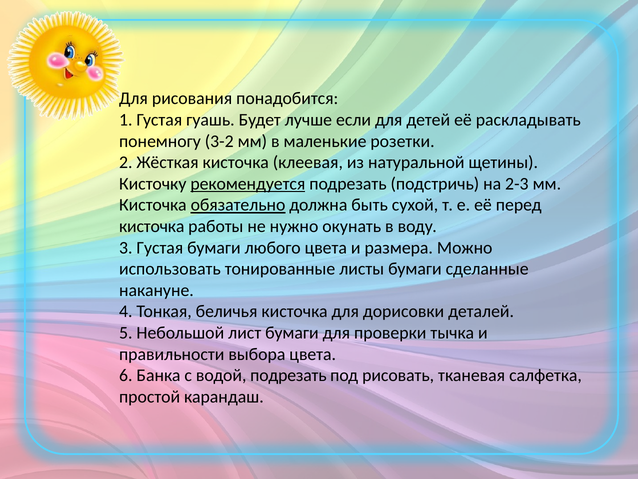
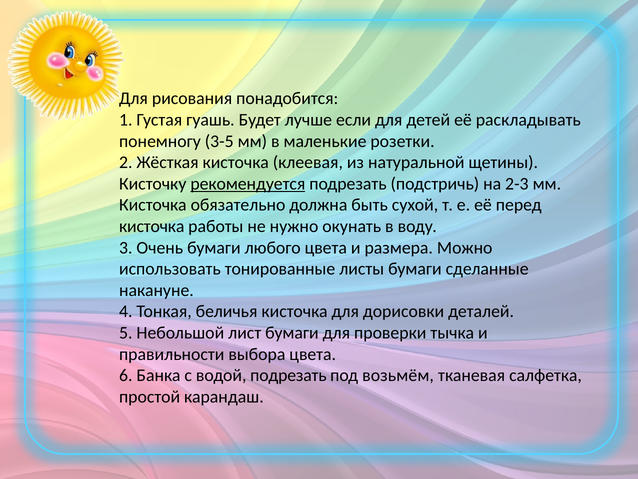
3-2: 3-2 -> 3-5
обязательно underline: present -> none
3 Густая: Густая -> Очень
рисовать: рисовать -> возьмём
